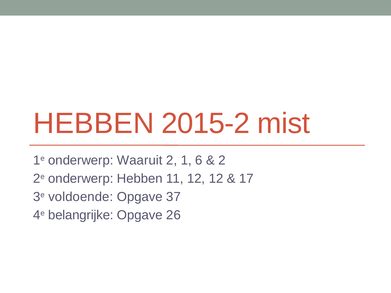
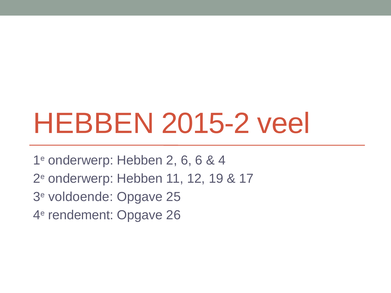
mist: mist -> veel
1e onderwerp Waaruit: Waaruit -> Hebben
2 1: 1 -> 6
2 at (222, 161): 2 -> 4
12 12: 12 -> 19
37: 37 -> 25
belangrijke: belangrijke -> rendement
